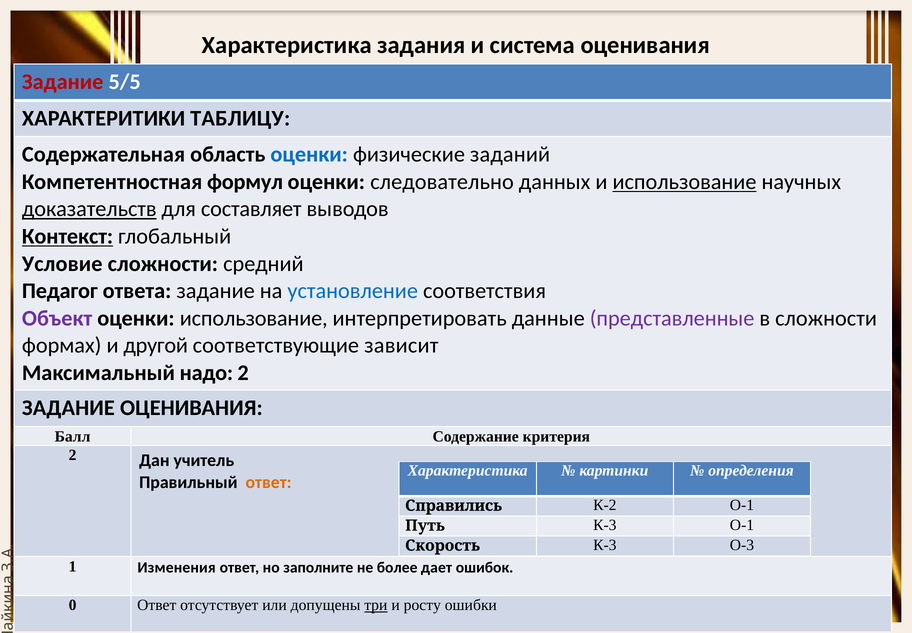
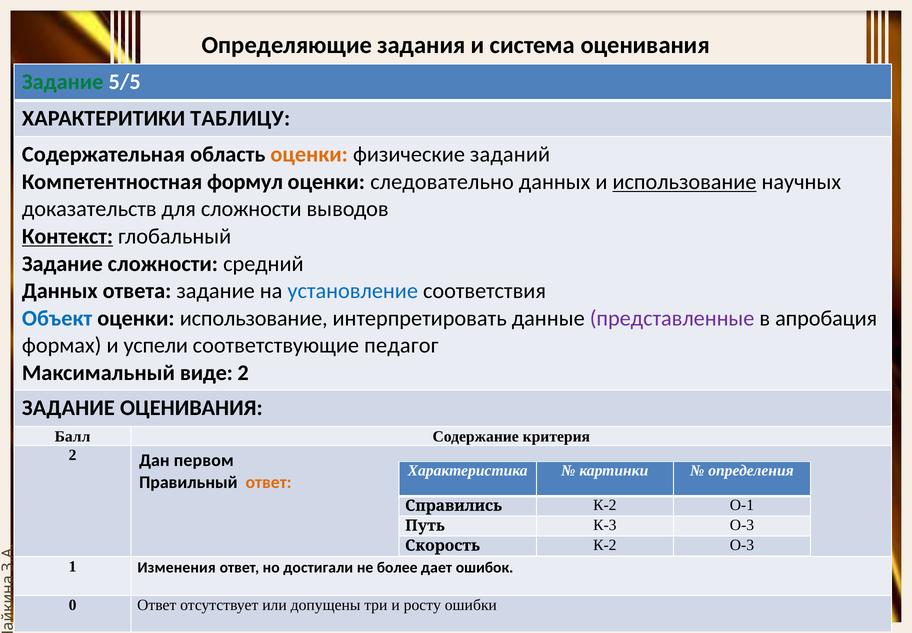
Характеристика at (287, 45): Характеристика -> Определяющие
Задание at (63, 82) colour: red -> green
оценки at (309, 155) colour: blue -> orange
доказательств underline: present -> none
для составляет: составляет -> сложности
Условие at (62, 264): Условие -> Задание
Педагог at (60, 291): Педагог -> Данных
Объект colour: purple -> blue
в сложности: сложности -> апробация
другой: другой -> успели
зависит: зависит -> педагог
надо: надо -> виде
учитель: учитель -> первом
К-3 О-1: О-1 -> О-3
Скорость К-3: К-3 -> К-2
заполните: заполните -> достигали
три underline: present -> none
